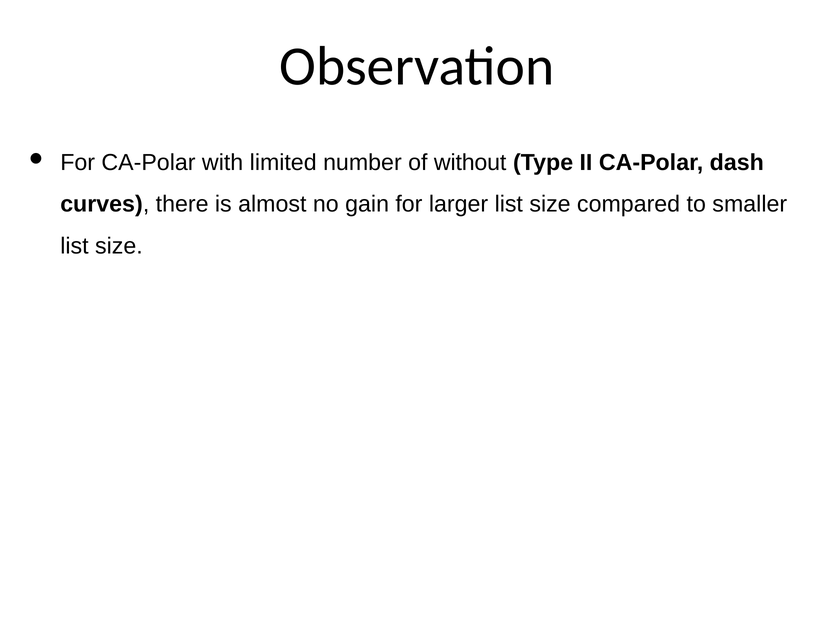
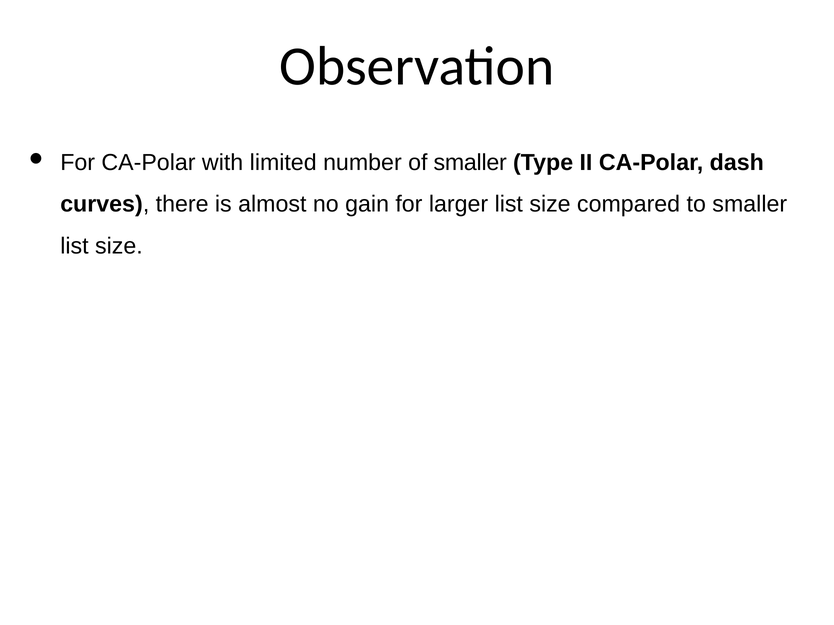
of without: without -> smaller
